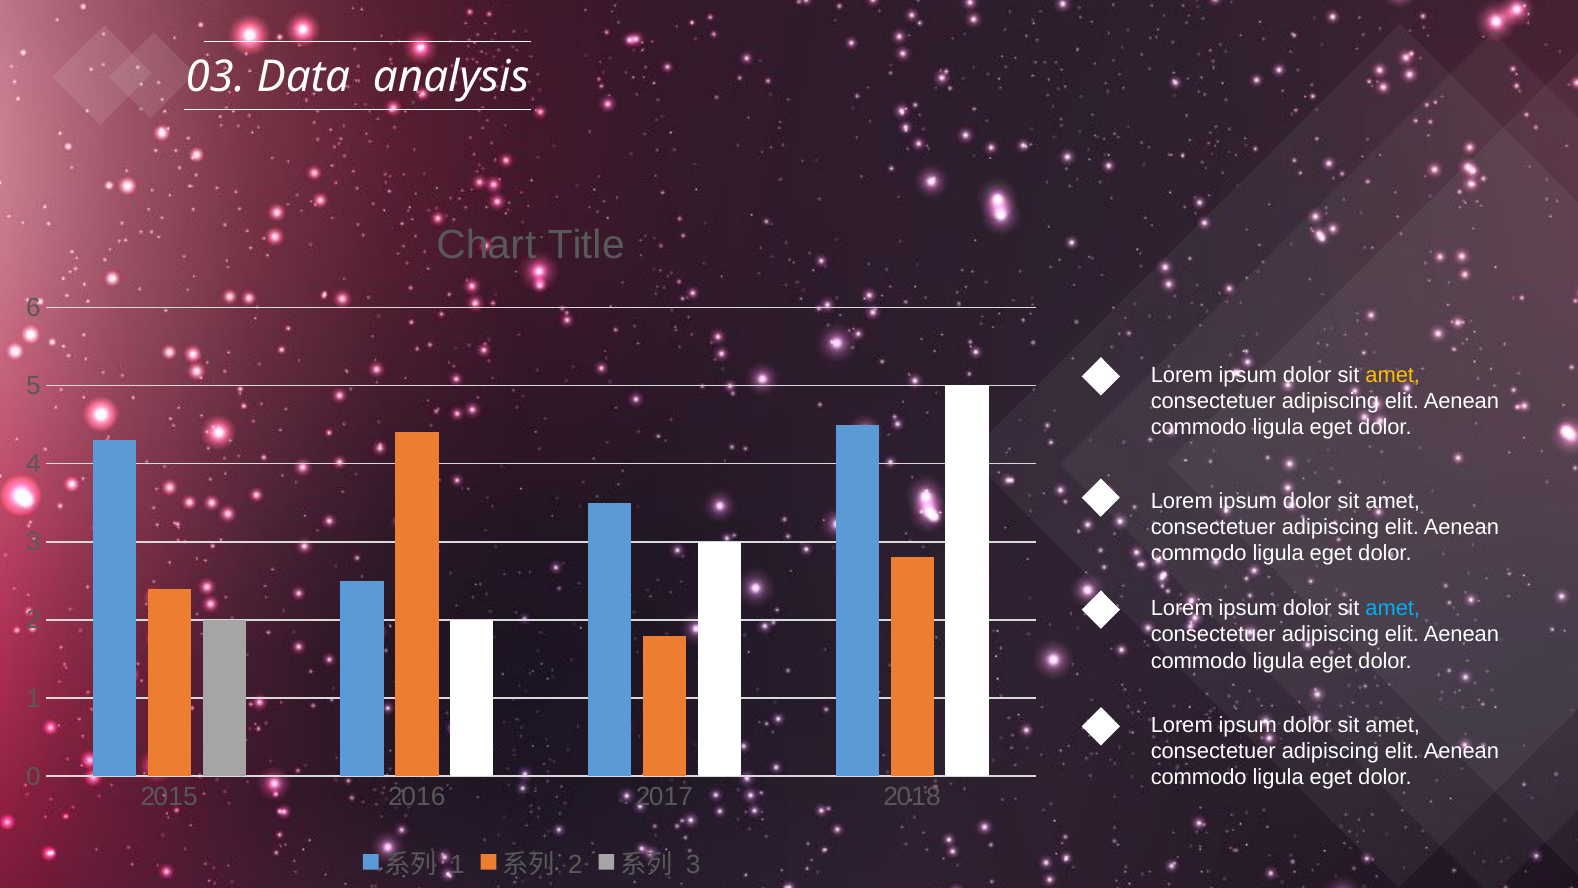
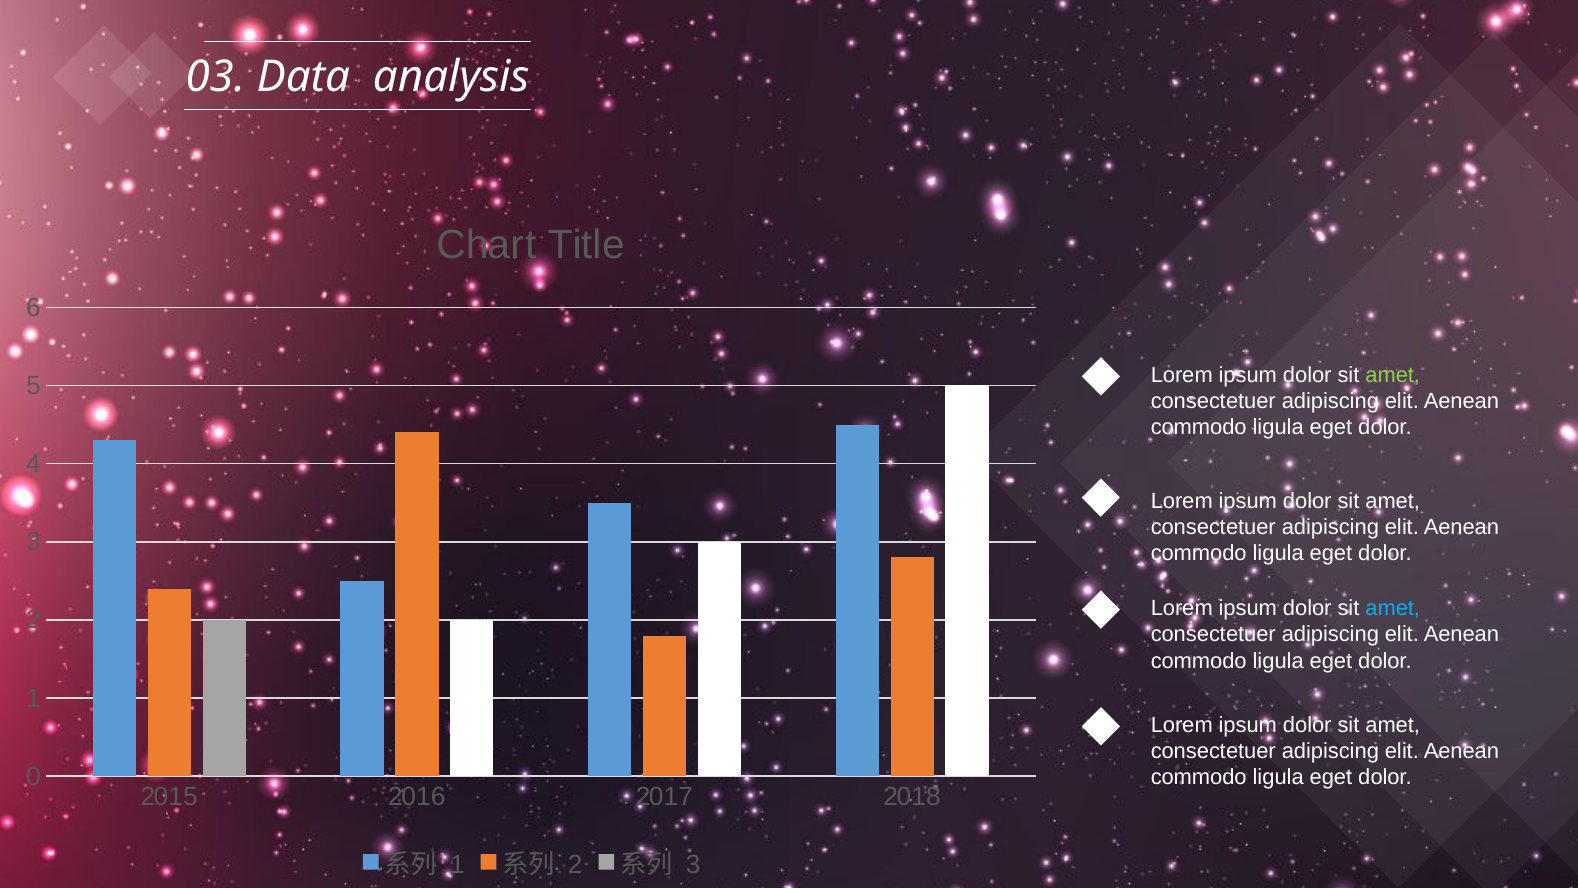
amet at (1393, 375) colour: yellow -> light green
